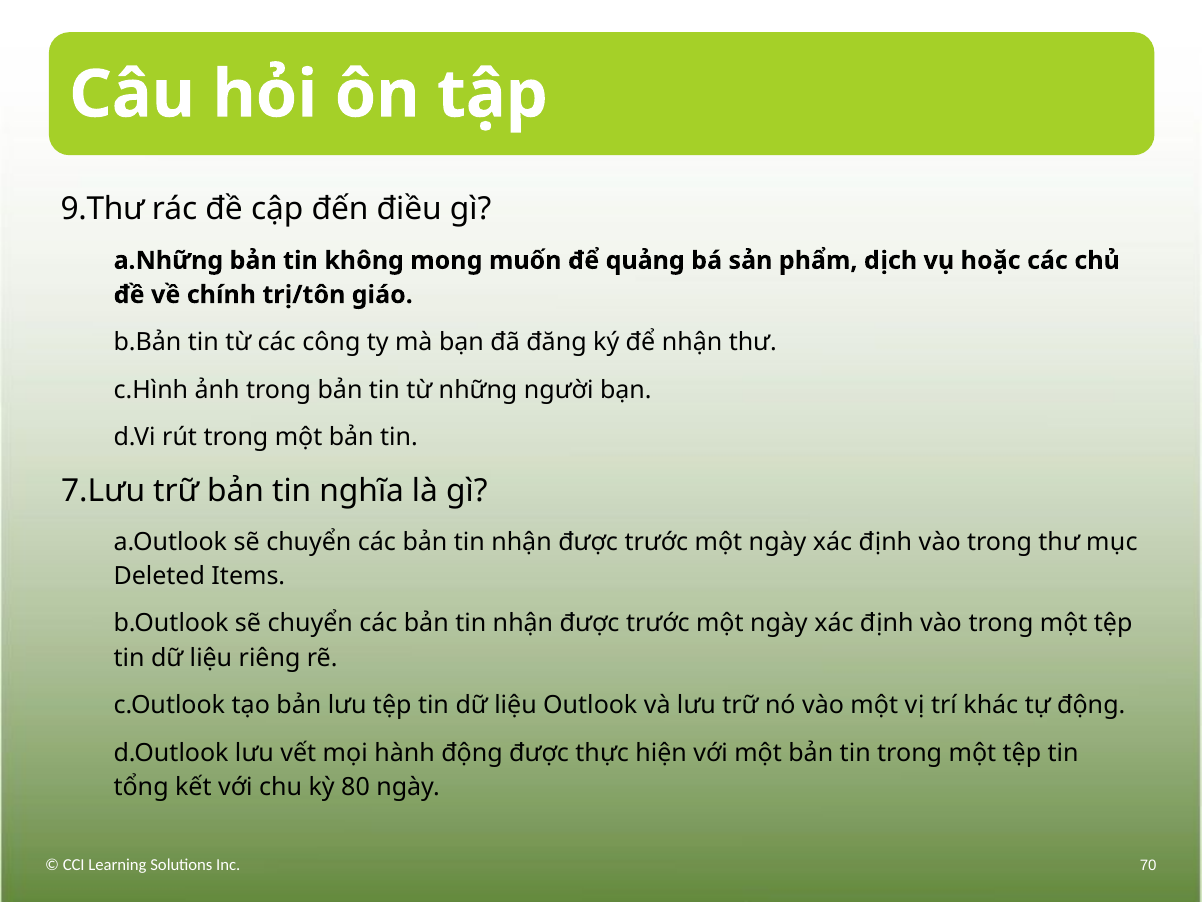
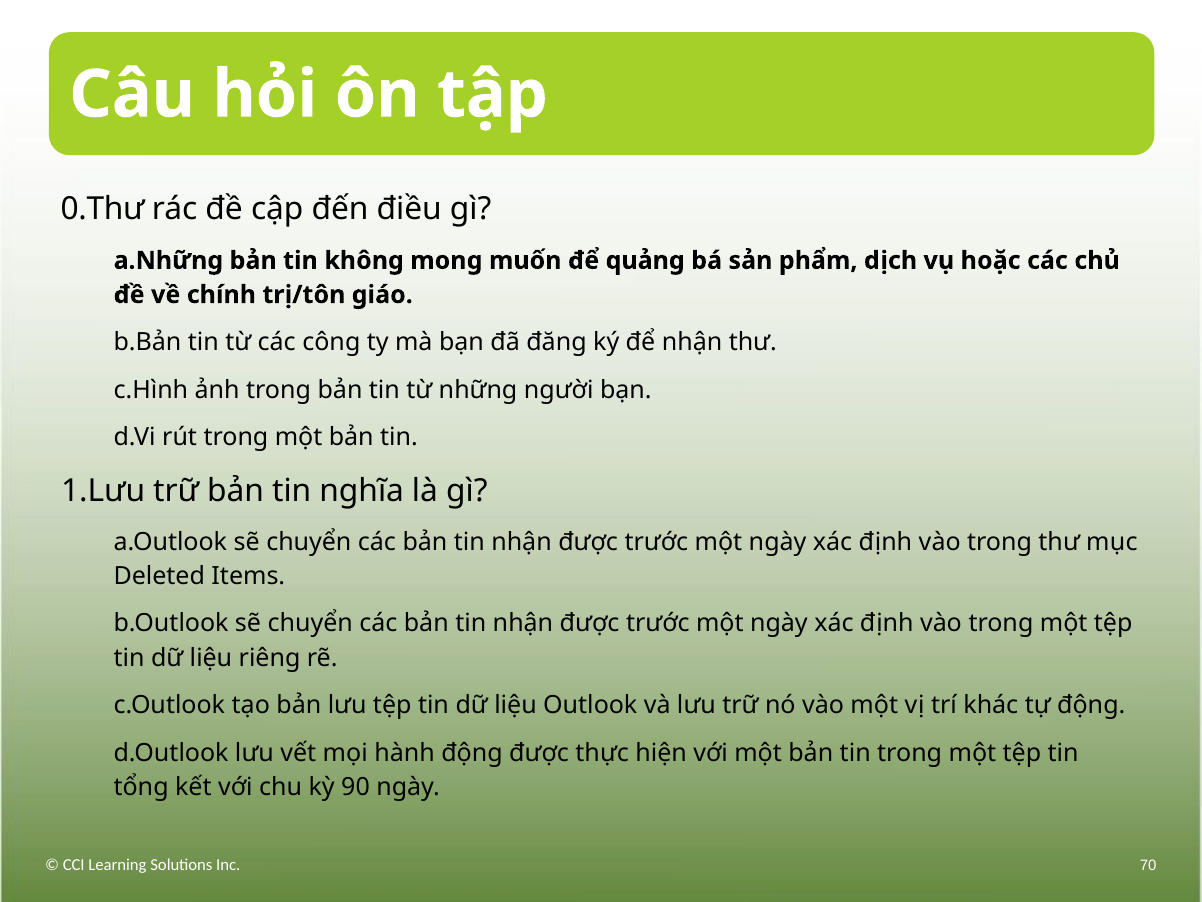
9.Thư: 9.Thư -> 0.Thư
7.Lưu: 7.Lưu -> 1.Lưu
80: 80 -> 90
